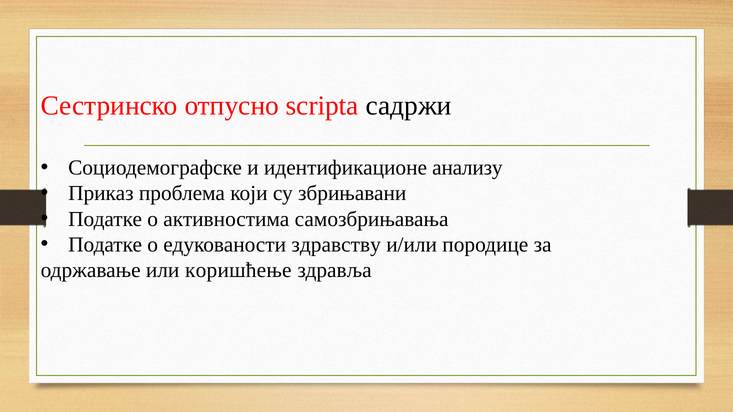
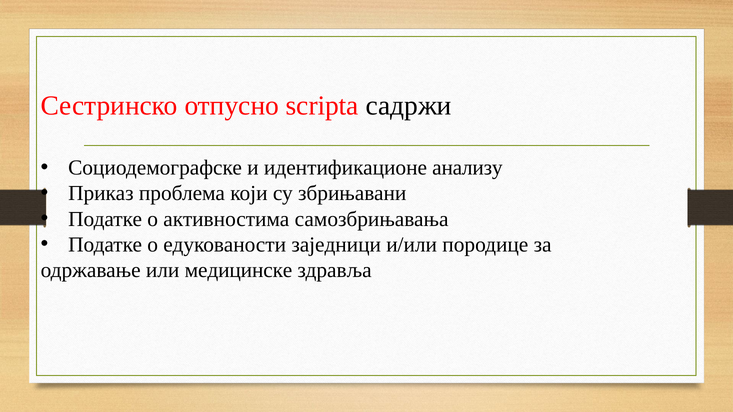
здравству: здравству -> заједници
коришћење: коришћење -> медицинске
